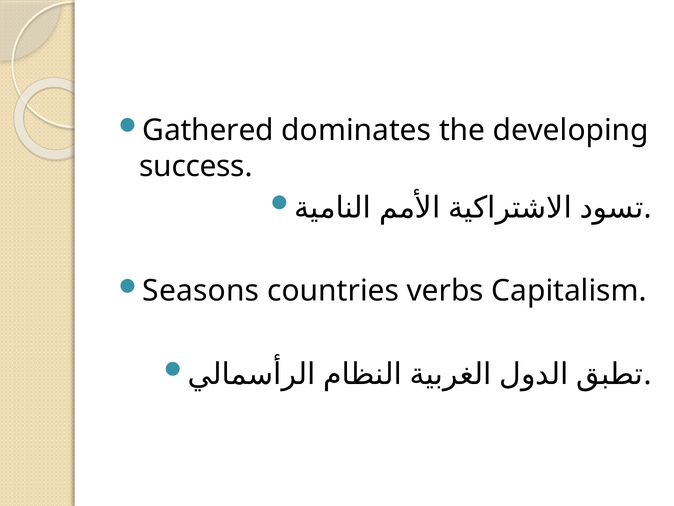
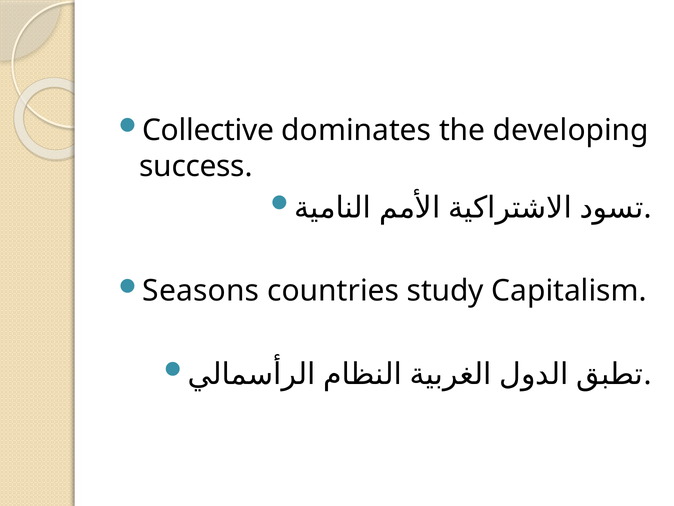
Gathered: Gathered -> Collective
verbs: verbs -> study
